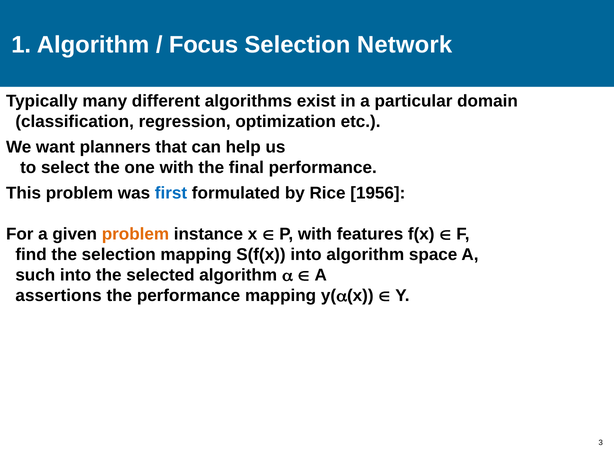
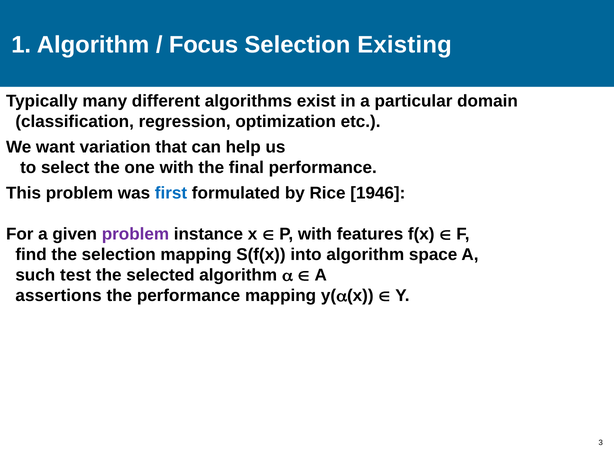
Network: Network -> Existing
planners: planners -> variation
1956: 1956 -> 1946
problem at (135, 235) colour: orange -> purple
such into: into -> test
